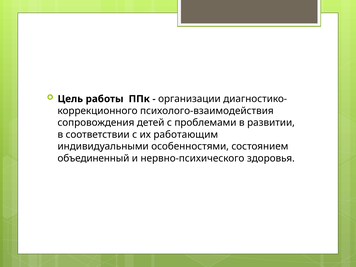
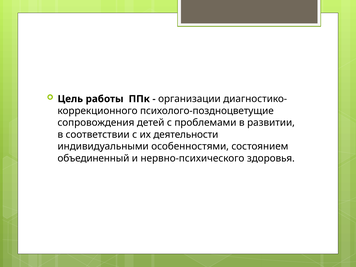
психолого-взаимодействия: психолого-взаимодействия -> психолого-поздноцветущие
работающим: работающим -> деятельности
